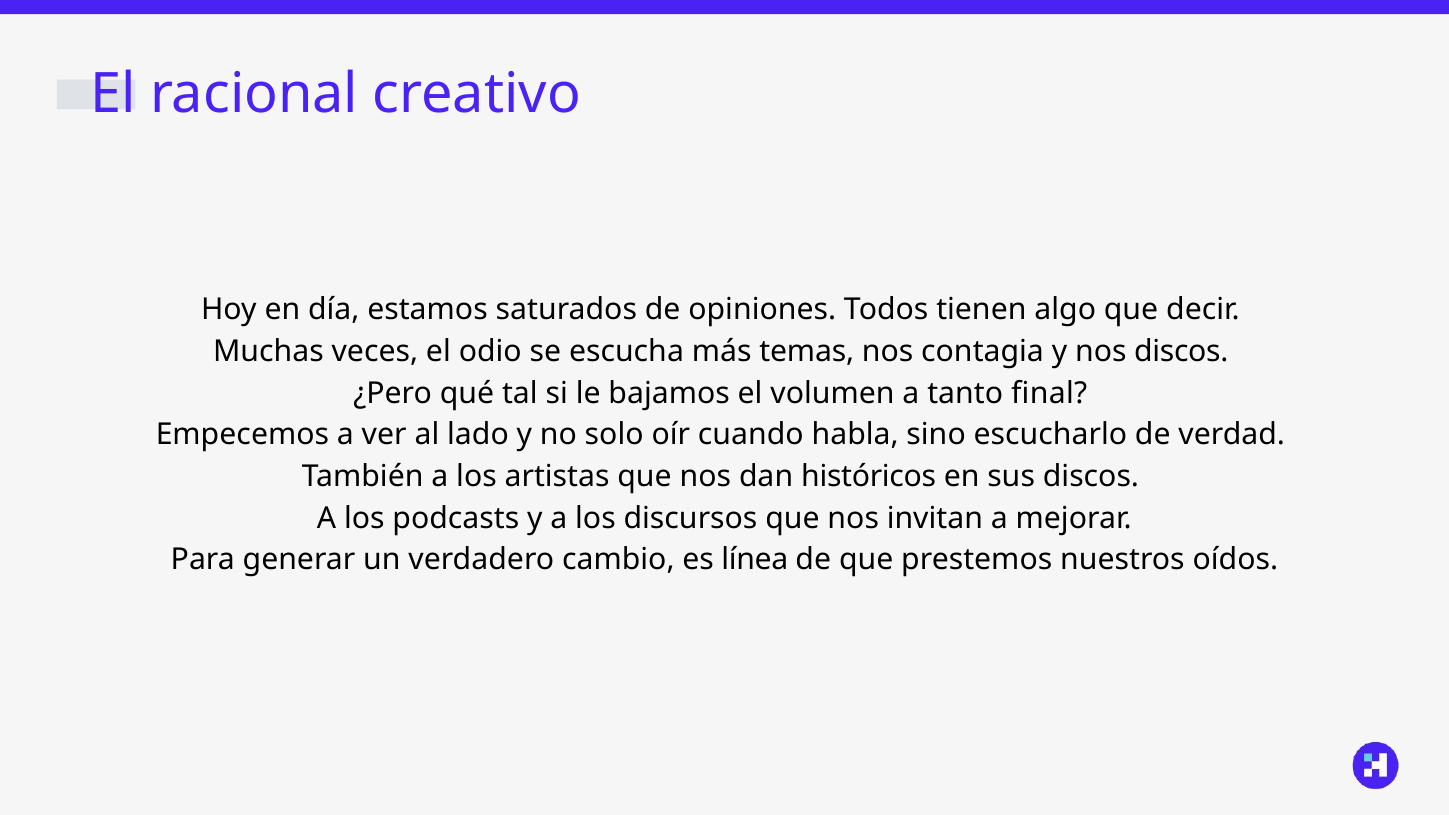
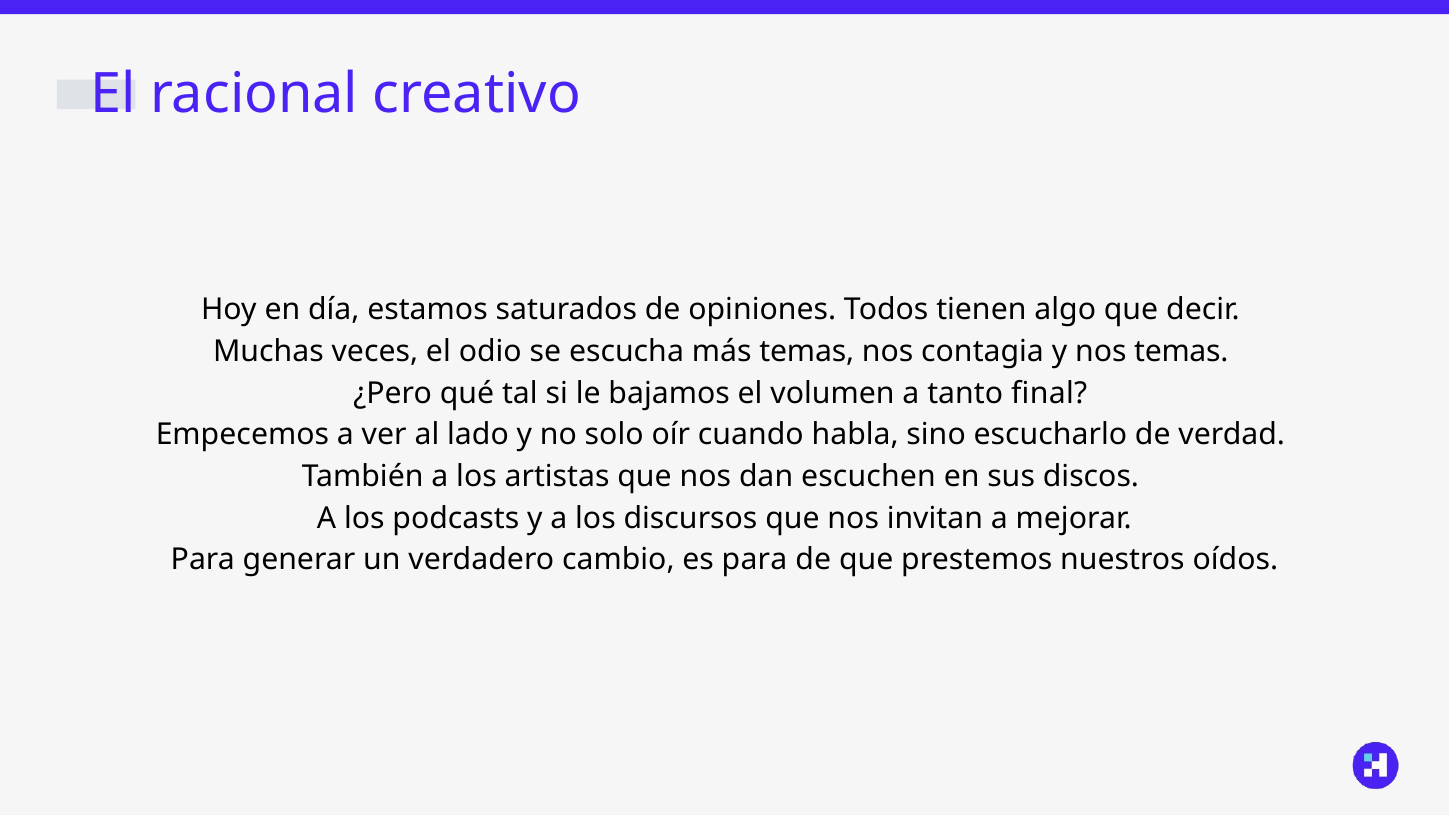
nos discos: discos -> temas
históricos: históricos -> escuchen
es línea: línea -> para
